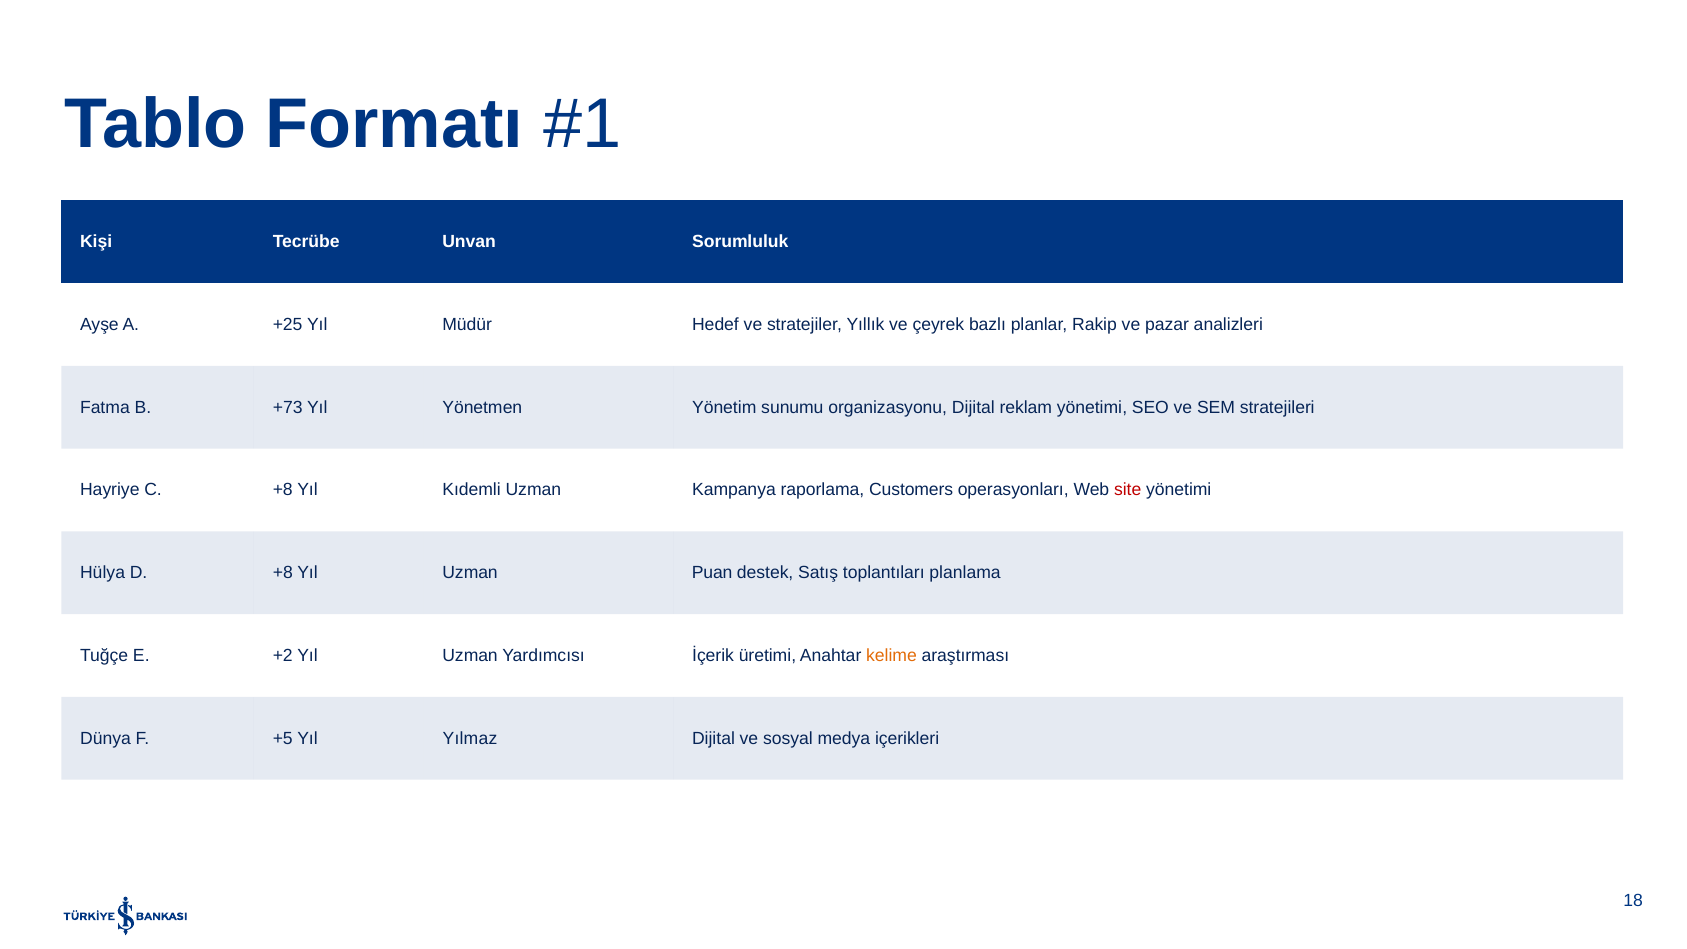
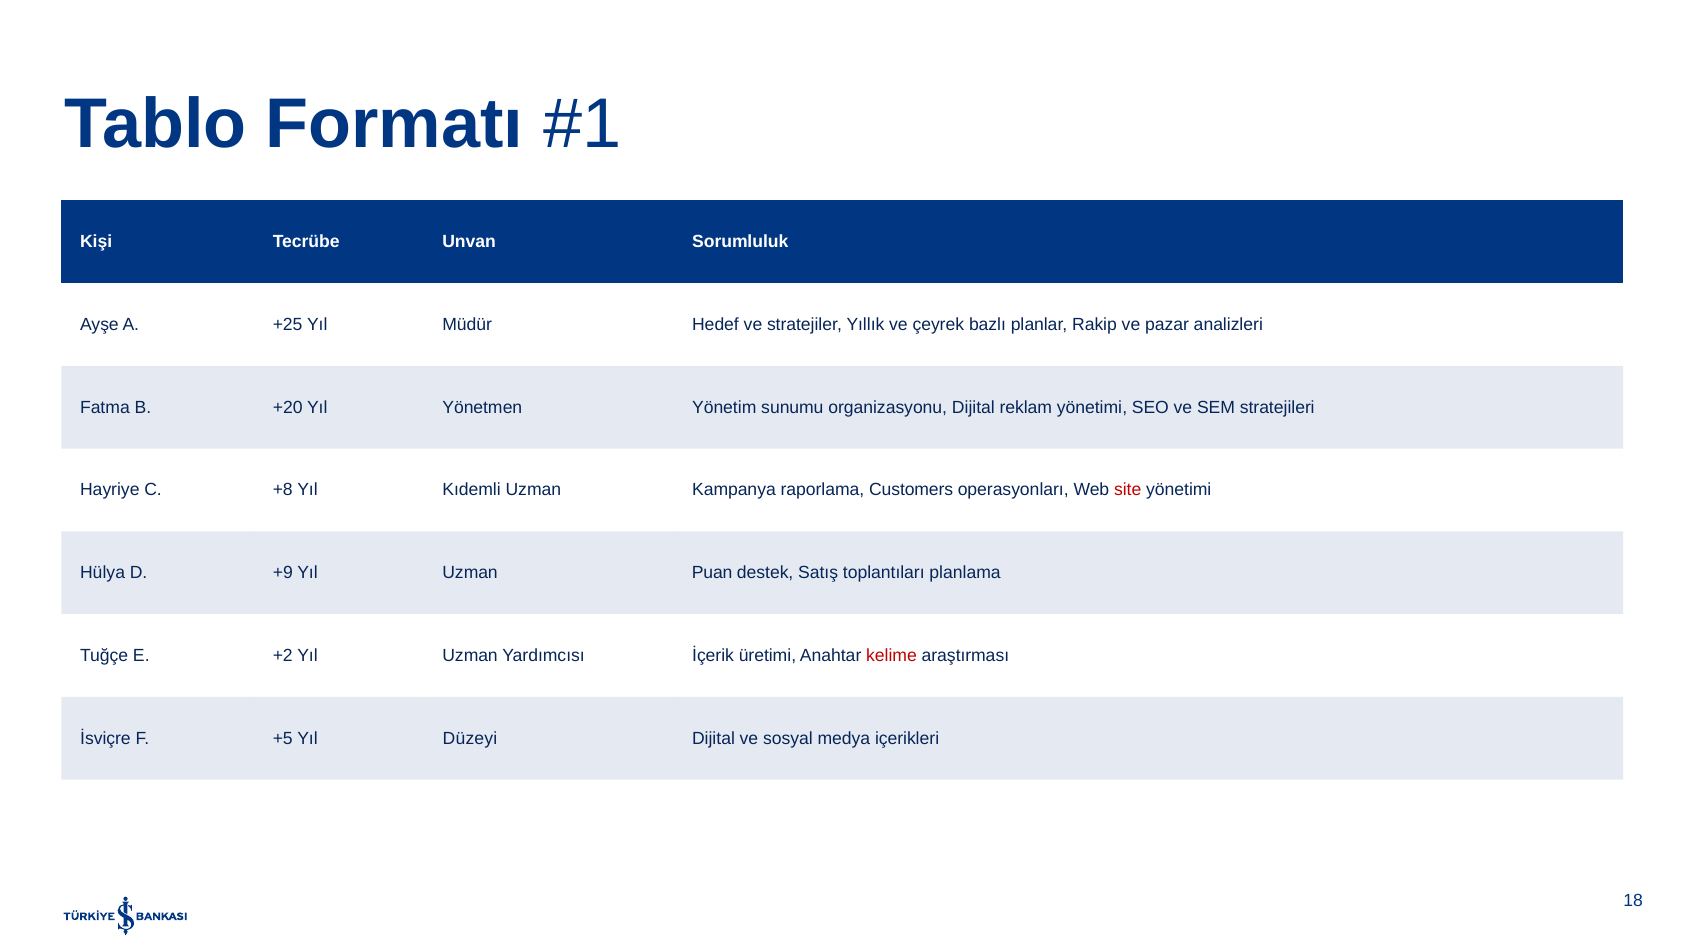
+73: +73 -> +20
D +8: +8 -> +9
kelime colour: orange -> red
Dünya: Dünya -> İsviçre
Yılmaz: Yılmaz -> Düzeyi
